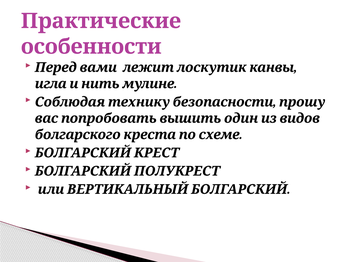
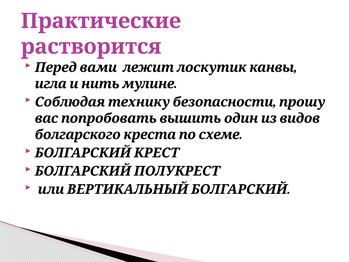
особенности: особенности -> растворится
